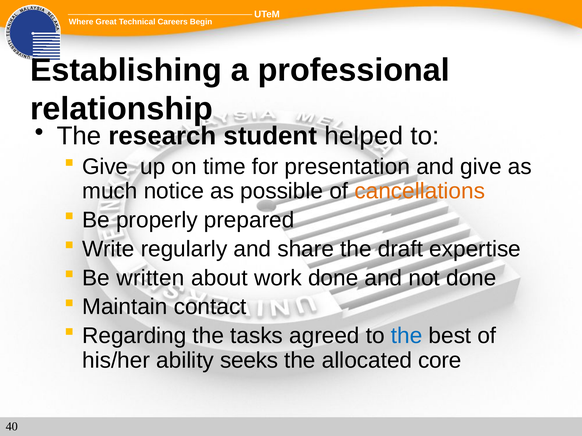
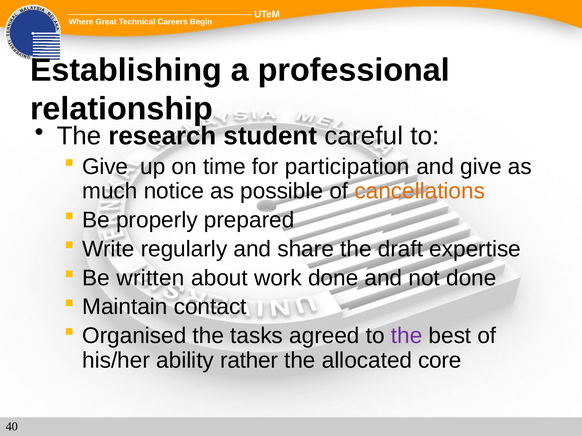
helped: helped -> careful
presentation: presentation -> participation
Regarding: Regarding -> Organised
the at (407, 336) colour: blue -> purple
seeks: seeks -> rather
